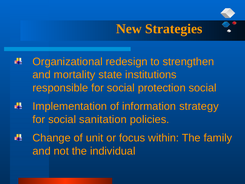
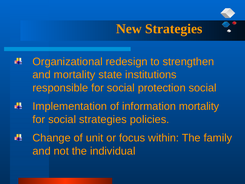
information strategy: strategy -> mortality
social sanitation: sanitation -> strategies
